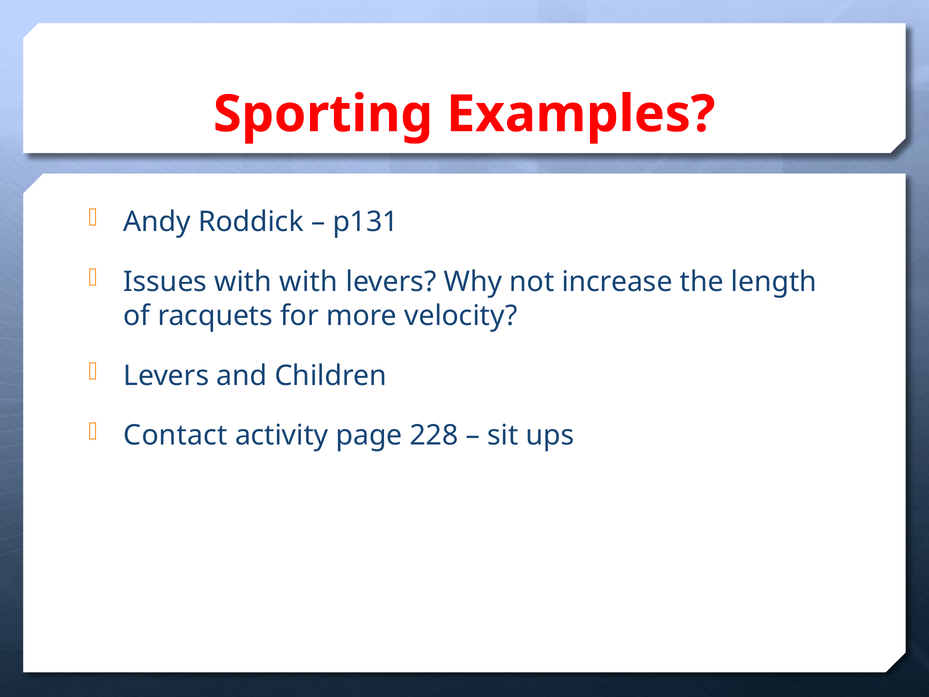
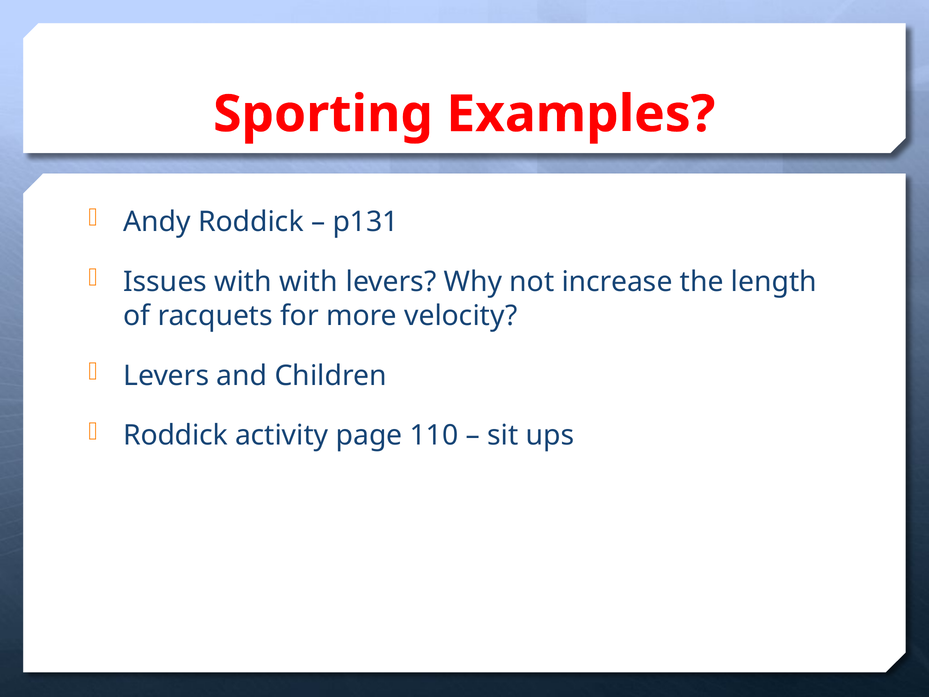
Contact at (175, 435): Contact -> Roddick
228: 228 -> 110
